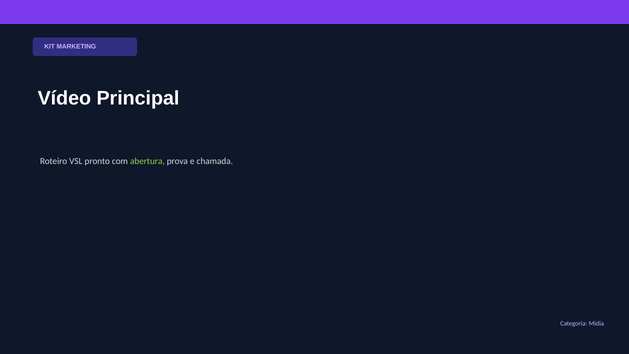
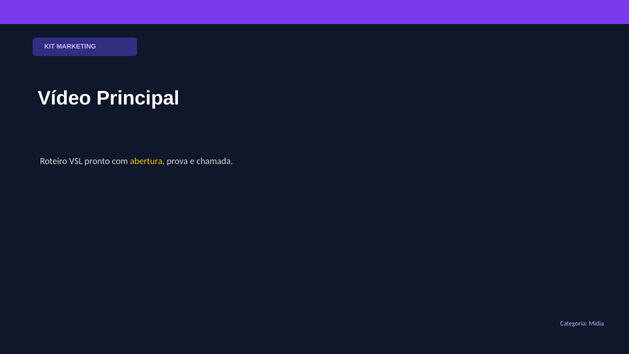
abertura colour: light green -> yellow
